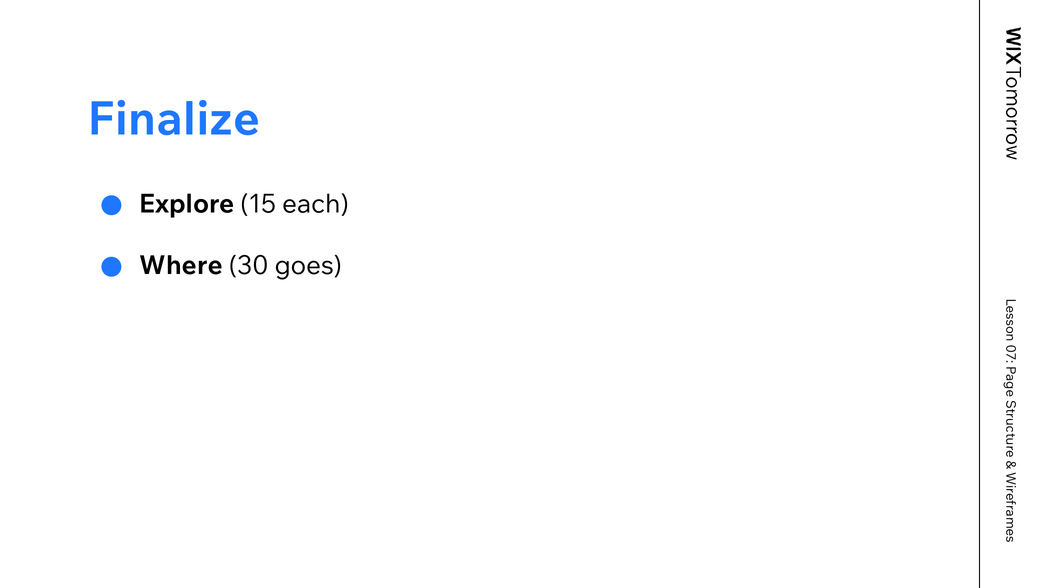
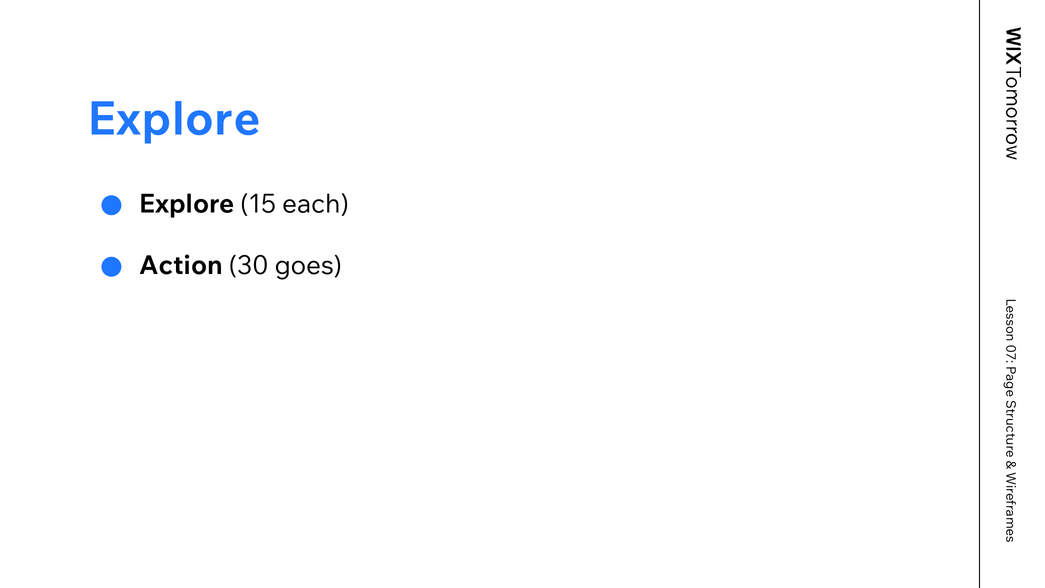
Finalize at (174, 119): Finalize -> Explore
Where: Where -> Action
